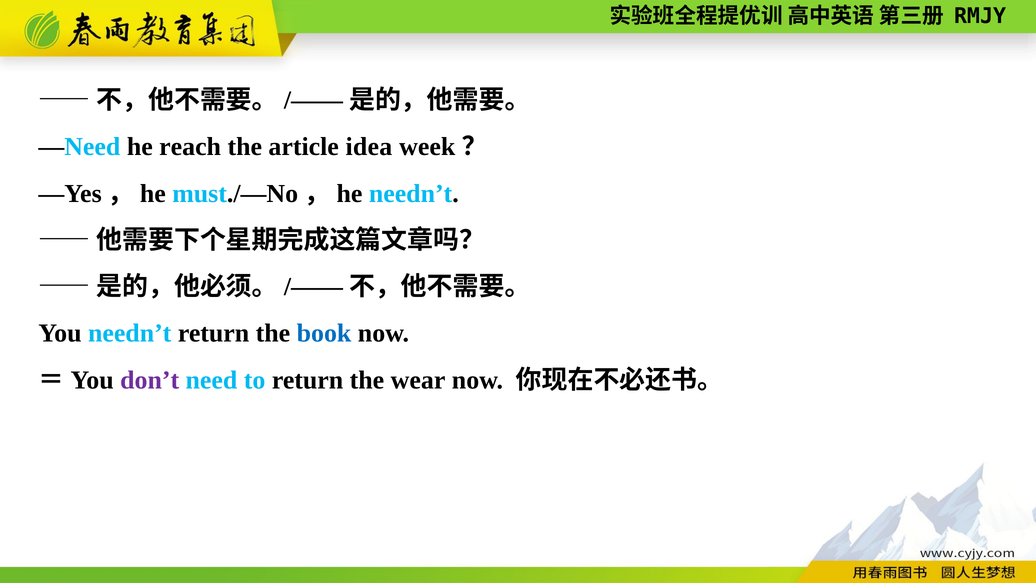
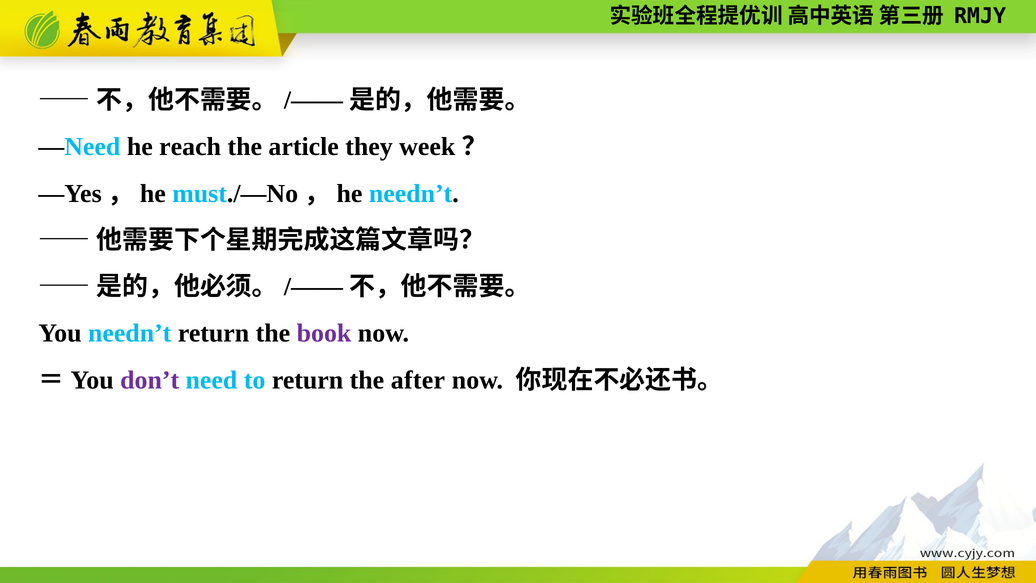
idea: idea -> they
book colour: blue -> purple
wear: wear -> after
